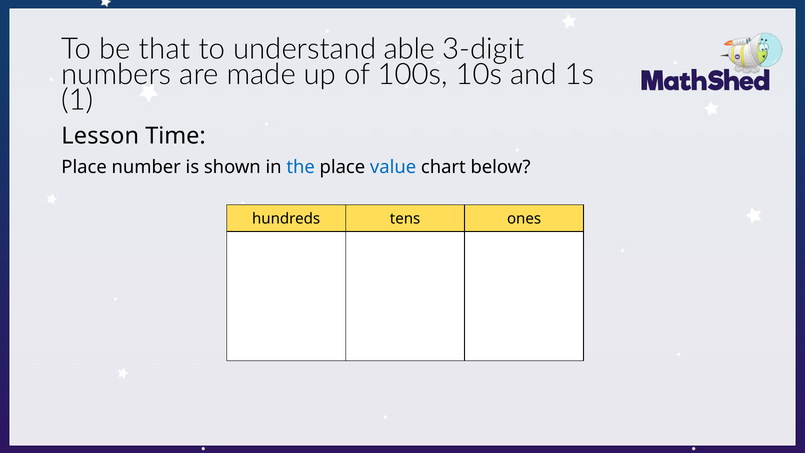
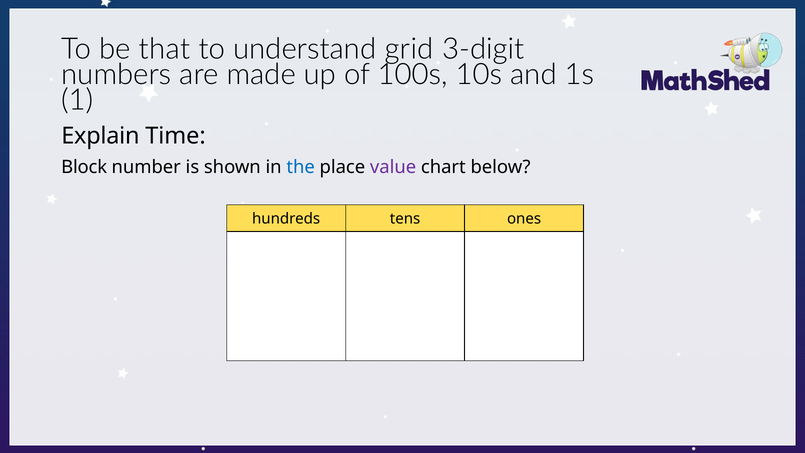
able: able -> grid
Lesson: Lesson -> Explain
Place at (84, 167): Place -> Block
value colour: blue -> purple
